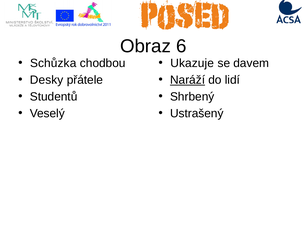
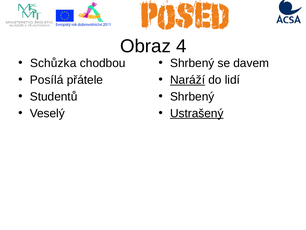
6: 6 -> 4
Ukazuje at (192, 63): Ukazuje -> Shrbený
Desky: Desky -> Posílá
Ustrašený underline: none -> present
